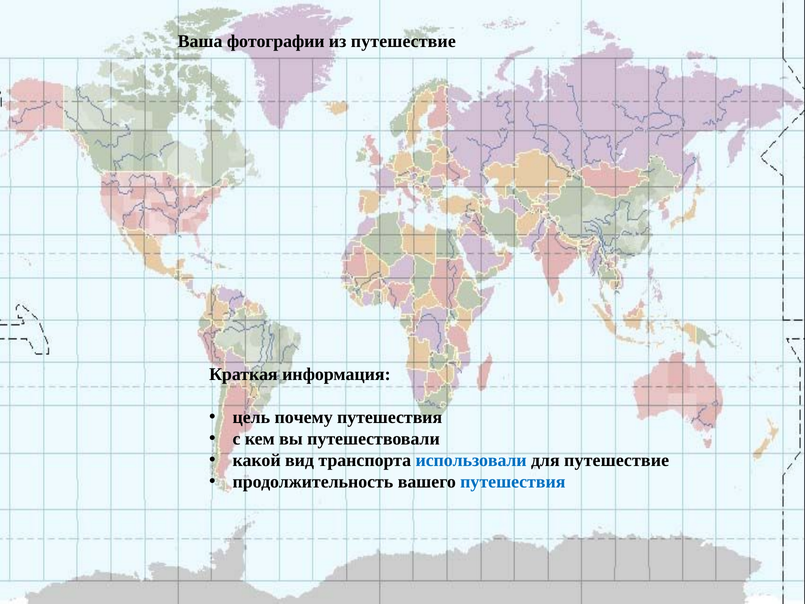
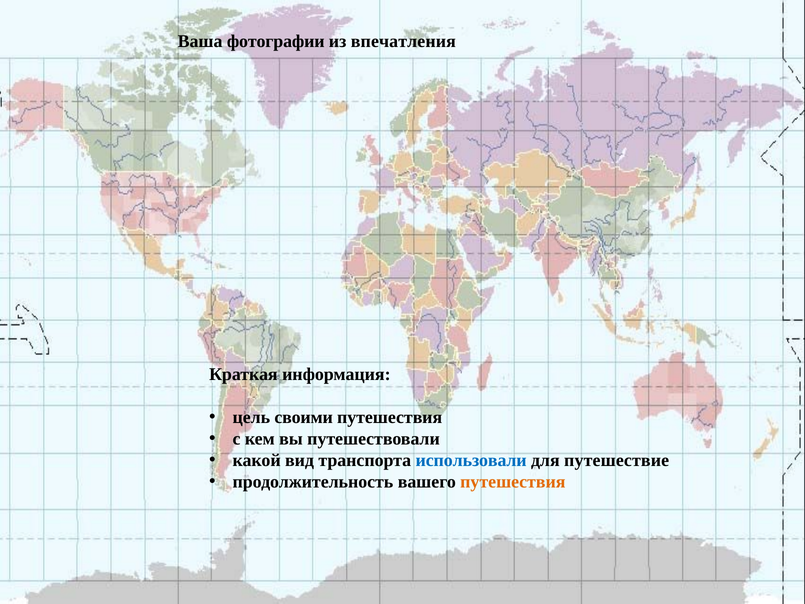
из путешествие: путешествие -> впечатления
почему: почему -> своими
путешествия at (513, 482) colour: blue -> orange
